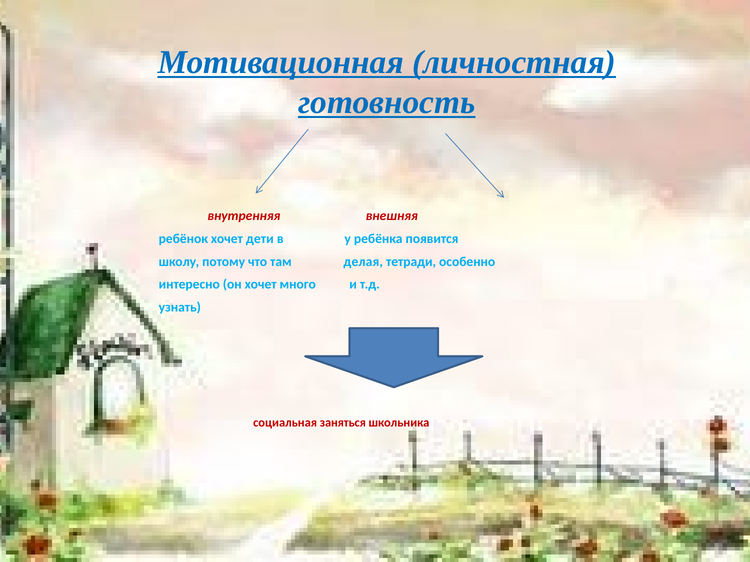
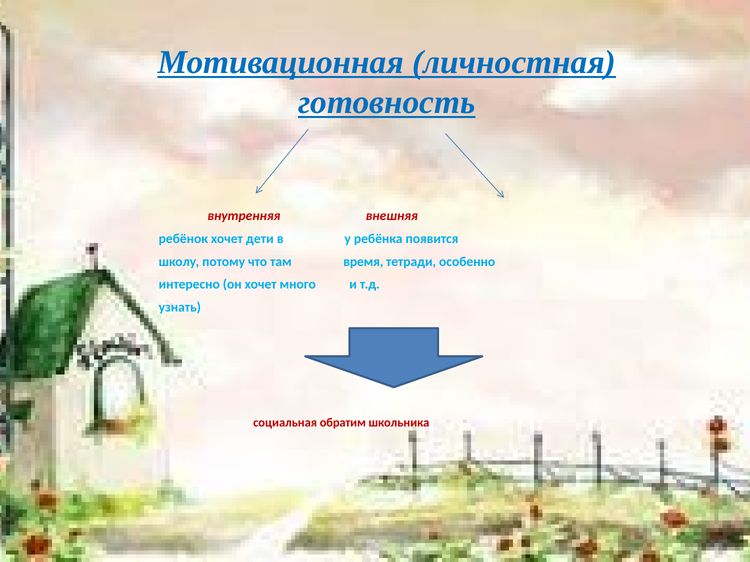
делая: делая -> время
заняться: заняться -> обратим
